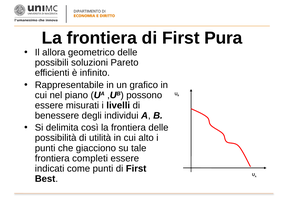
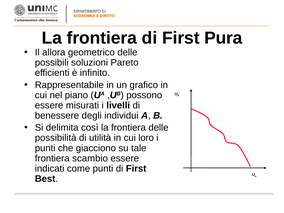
alto: alto -> loro
completi: completi -> scambio
